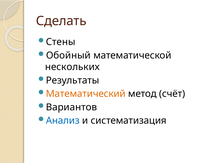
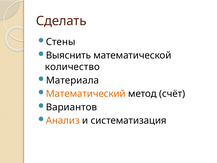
Обойный: Обойный -> Выяснить
нескольких: нескольких -> количество
Результаты: Результаты -> Материала
Анализ colour: blue -> orange
